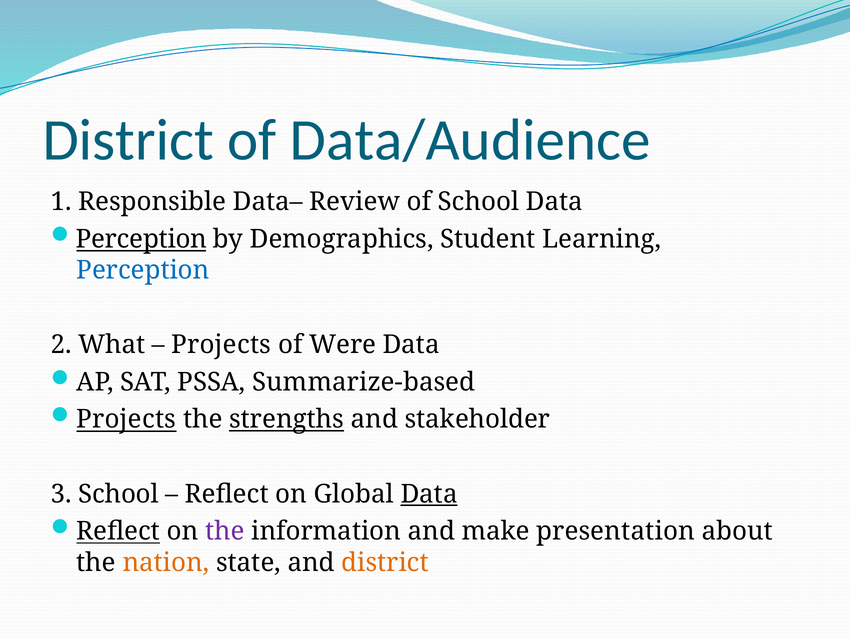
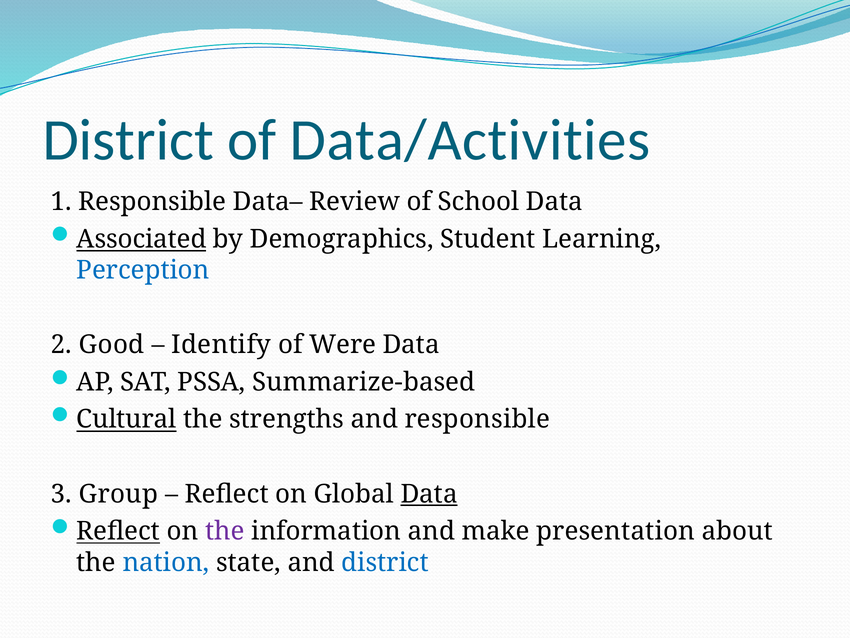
Data/Audience: Data/Audience -> Data/Activities
Perception at (141, 239): Perception -> Associated
What: What -> Good
Projects at (221, 344): Projects -> Identify
Projects at (126, 419): Projects -> Cultural
strengths underline: present -> none
and stakeholder: stakeholder -> responsible
3 School: School -> Group
nation colour: orange -> blue
district at (385, 562) colour: orange -> blue
